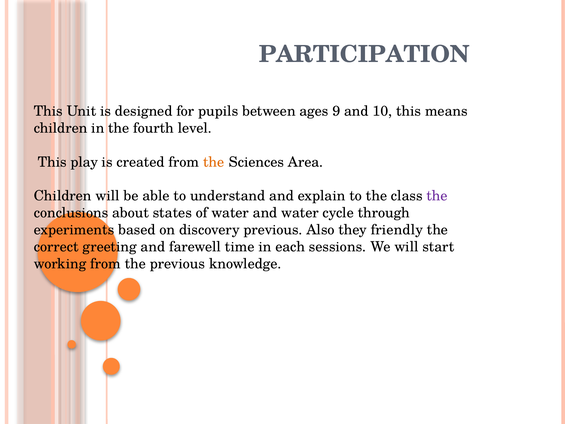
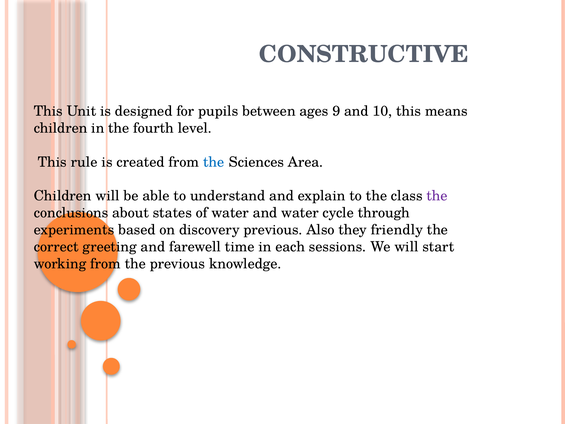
PARTICIPATION: PARTICIPATION -> CONSTRUCTIVE
play: play -> rule
the at (214, 162) colour: orange -> blue
